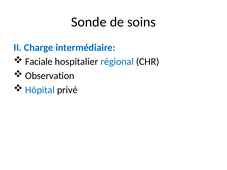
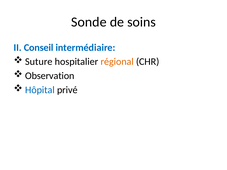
Charge: Charge -> Conseil
Faciale: Faciale -> Suture
régional colour: blue -> orange
